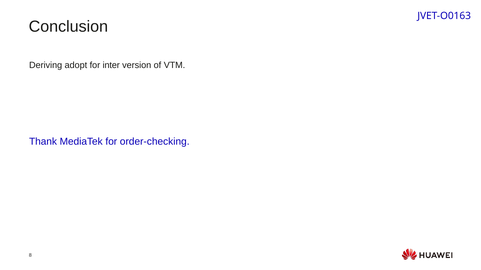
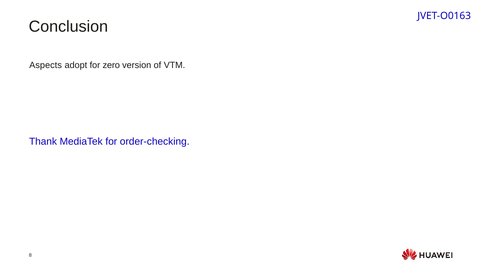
Deriving: Deriving -> Aspects
inter: inter -> zero
